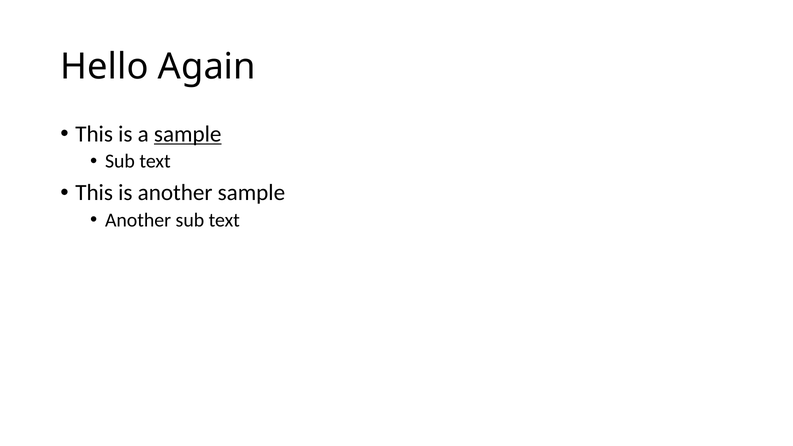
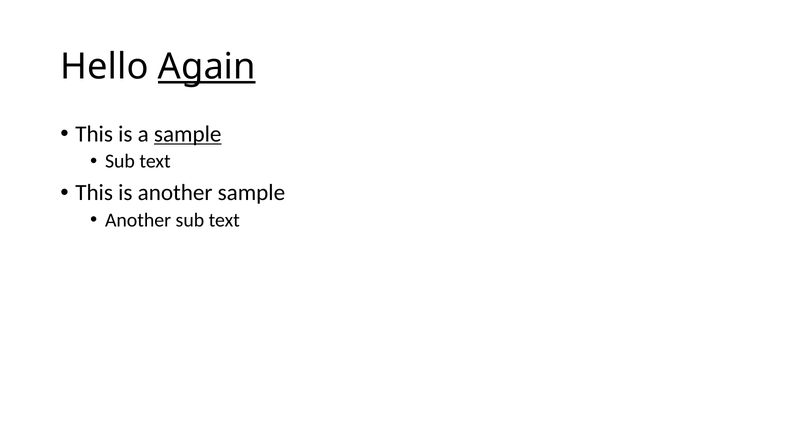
Again underline: none -> present
